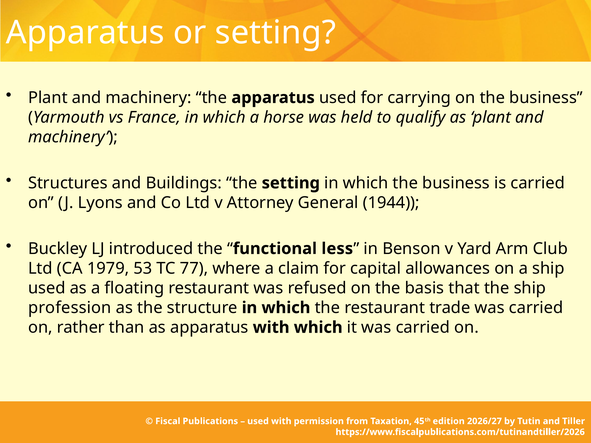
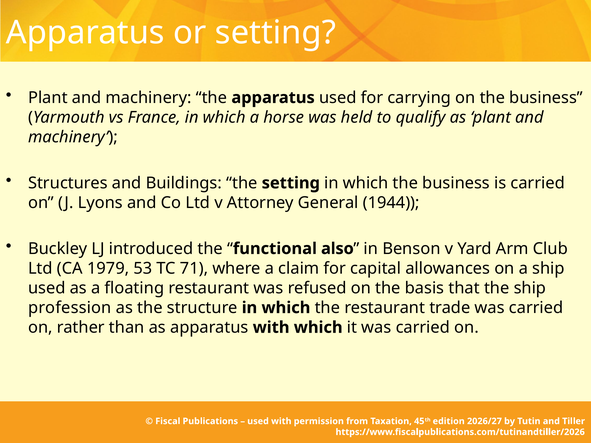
less: less -> also
77: 77 -> 71
